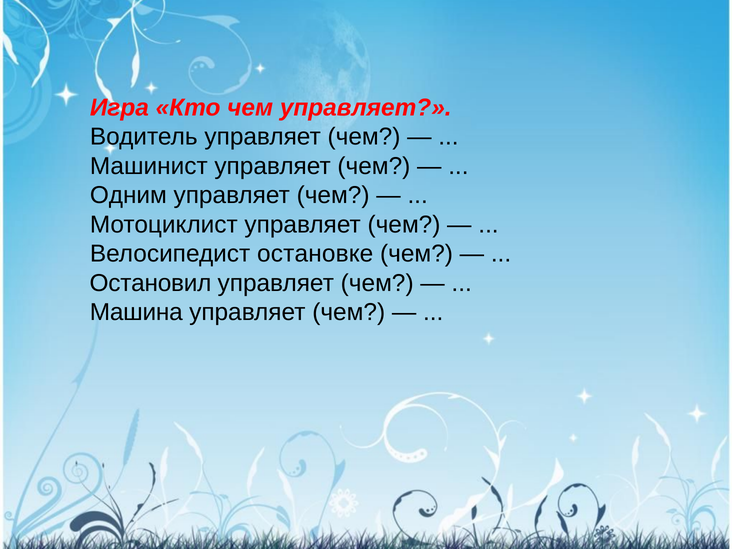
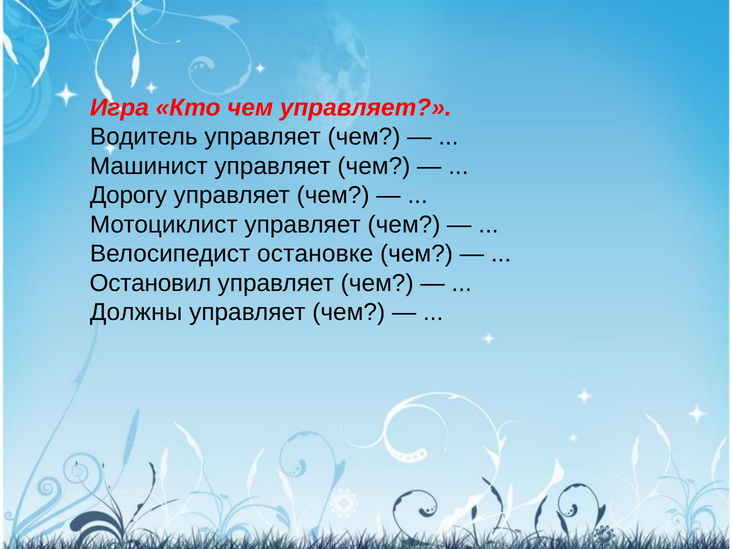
Одним: Одним -> Дорогу
Машина: Машина -> Должны
